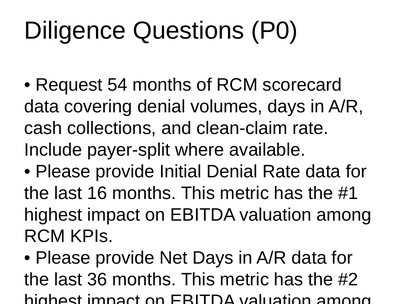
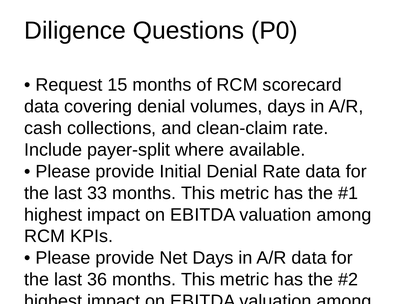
54: 54 -> 15
16: 16 -> 33
